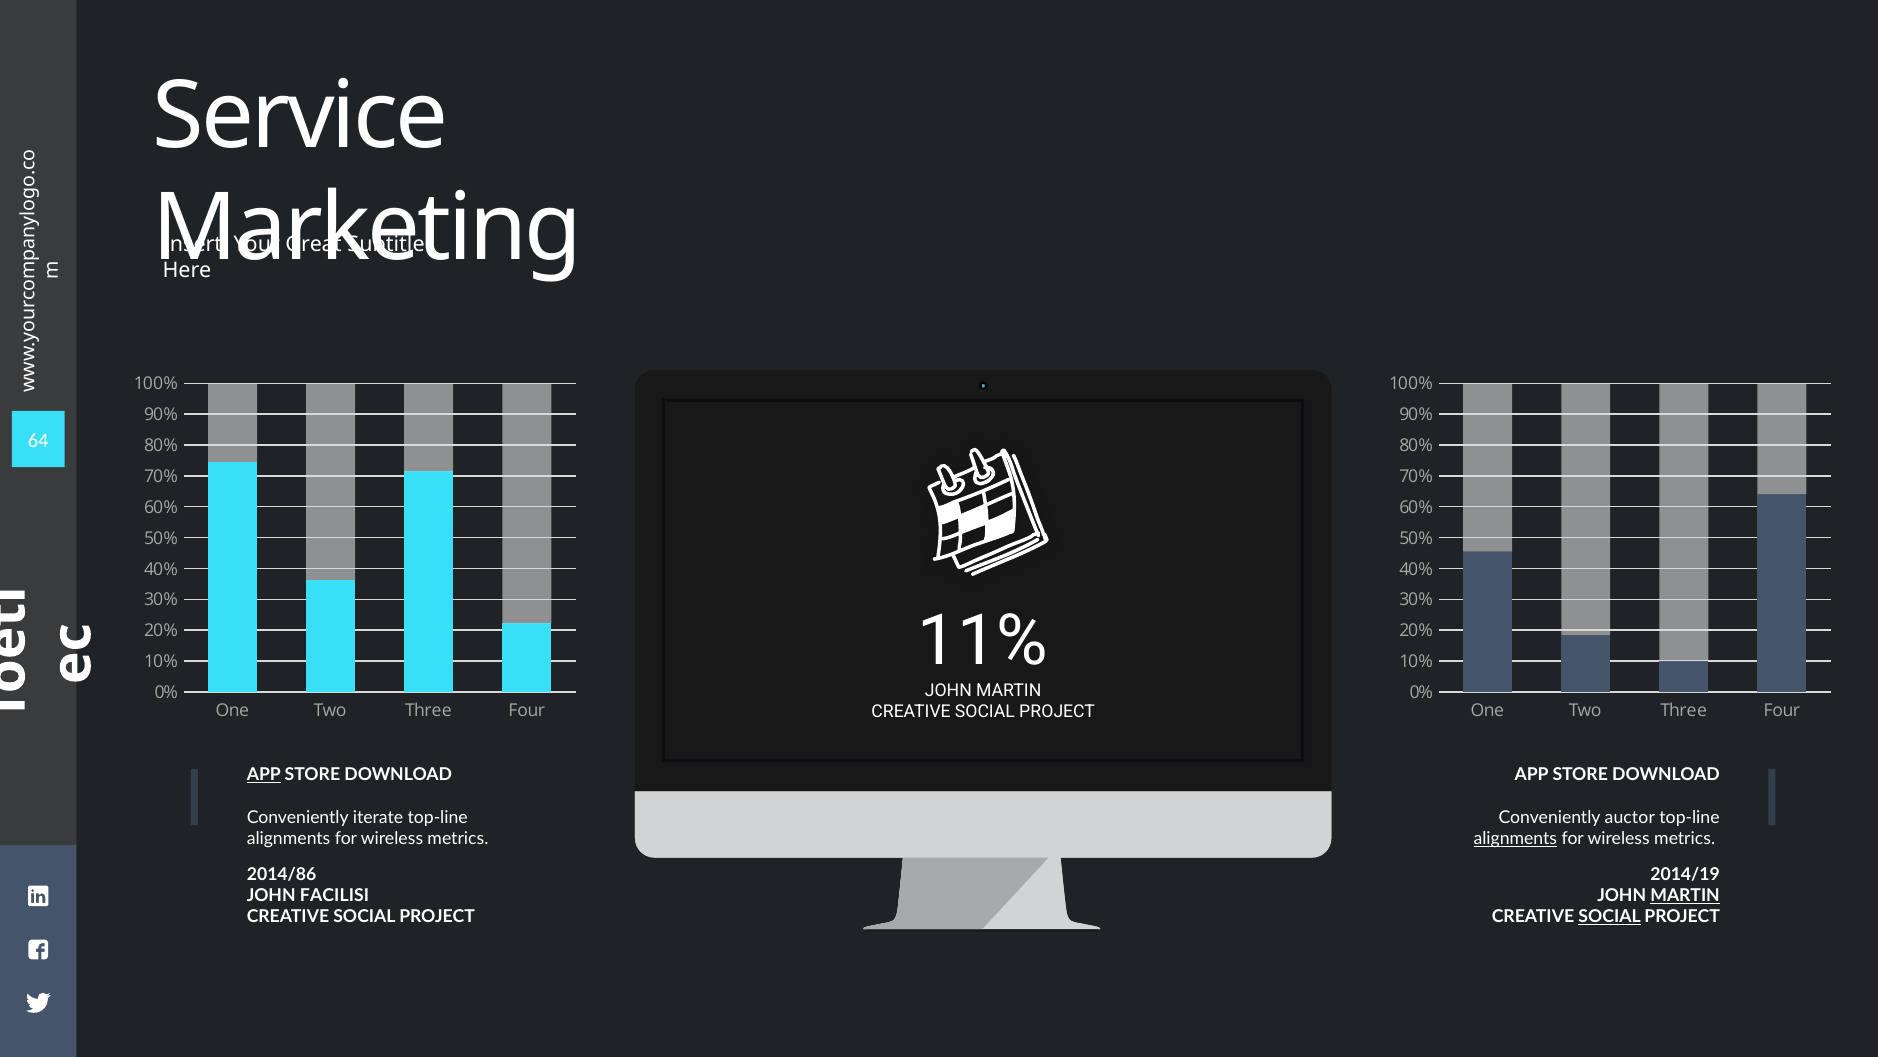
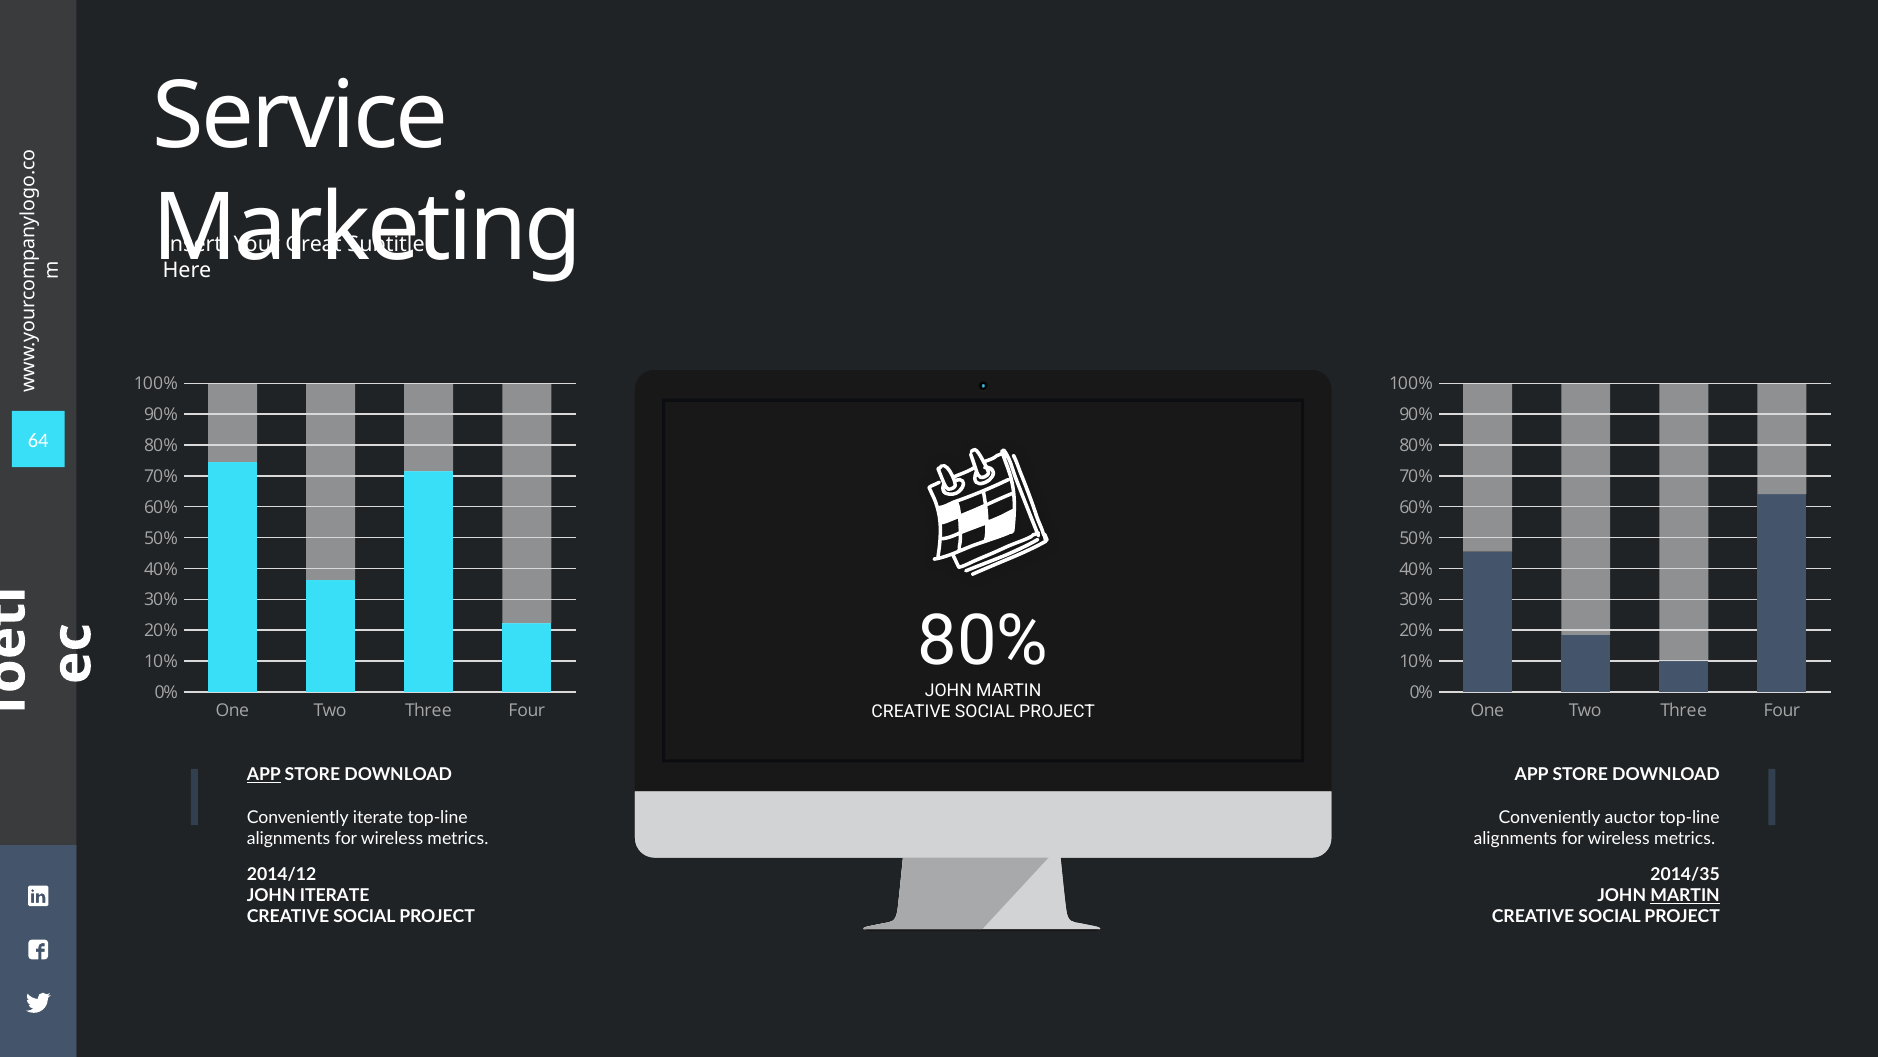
11% at (983, 641): 11% -> 80%
alignments at (1515, 838) underline: present -> none
2014/86: 2014/86 -> 2014/12
2014/19: 2014/19 -> 2014/35
JOHN FACILISI: FACILISI -> ITERATE
SOCIAL at (1610, 917) underline: present -> none
